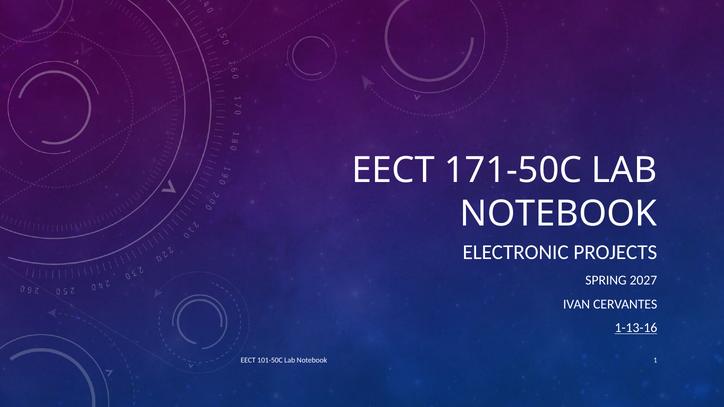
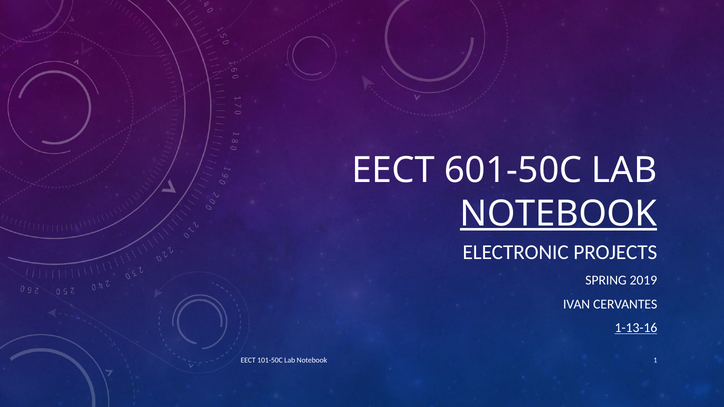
171-50C: 171-50C -> 601-50C
NOTEBOOK at (559, 214) underline: none -> present
2027: 2027 -> 2019
